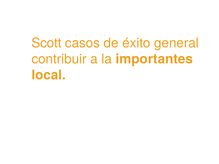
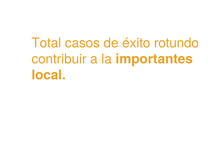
Scott: Scott -> Total
general: general -> rotundo
